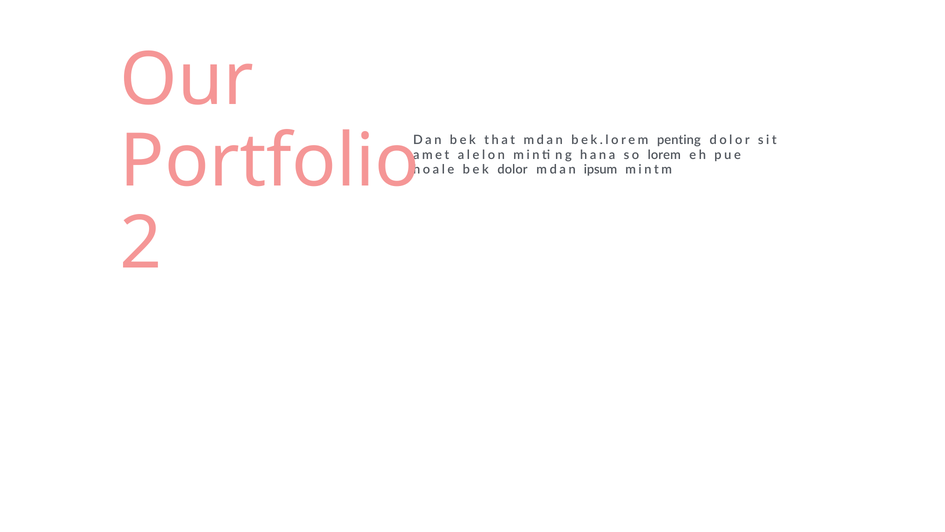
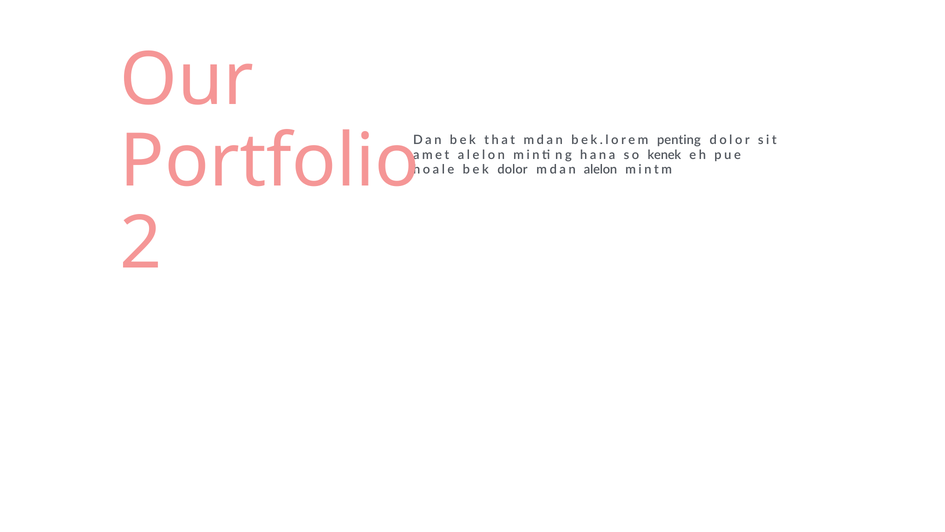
lorem: lorem -> kenek
mdan ipsum: ipsum -> alelon
